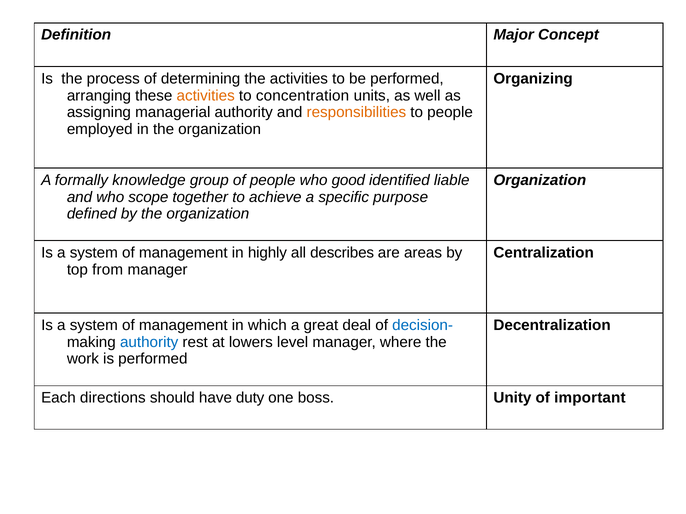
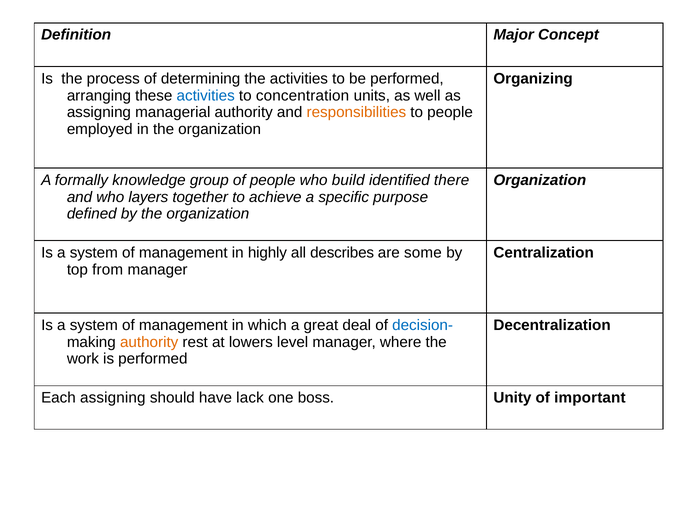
activities at (206, 96) colour: orange -> blue
good: good -> build
liable: liable -> there
scope: scope -> layers
areas: areas -> some
authority at (149, 342) colour: blue -> orange
Each directions: directions -> assigning
duty: duty -> lack
